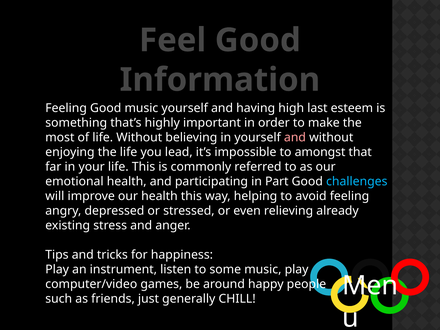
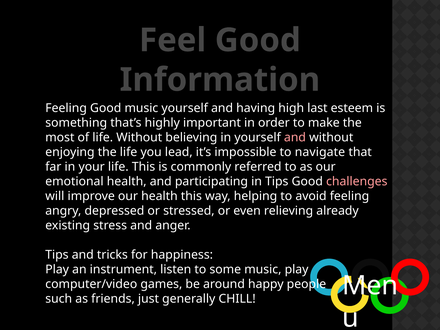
amongst: amongst -> navigate
in Part: Part -> Tips
challenges colour: light blue -> pink
